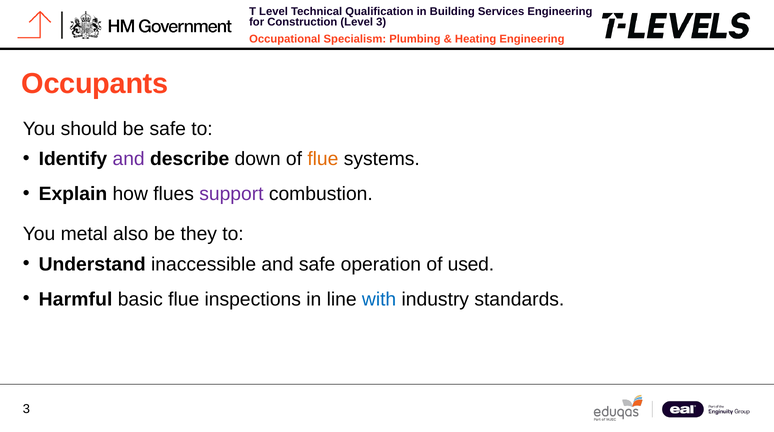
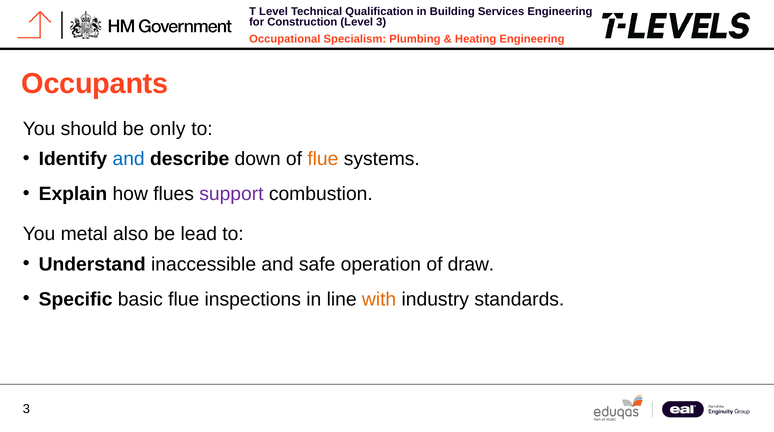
be safe: safe -> only
and at (129, 159) colour: purple -> blue
they: they -> lead
used: used -> draw
Harmful: Harmful -> Specific
with colour: blue -> orange
